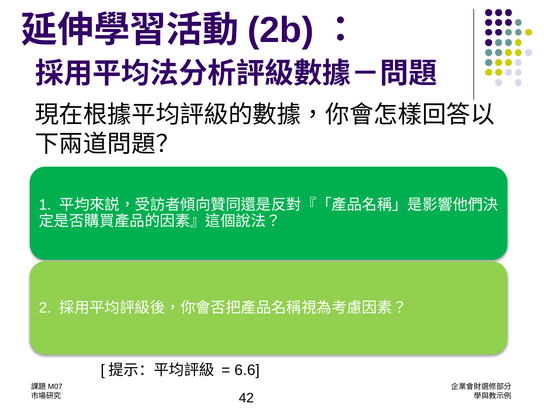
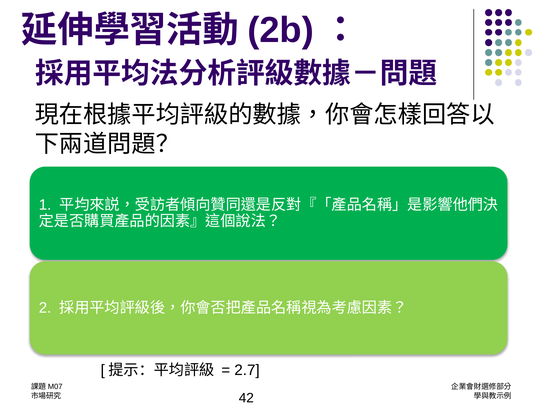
6.6: 6.6 -> 2.7
